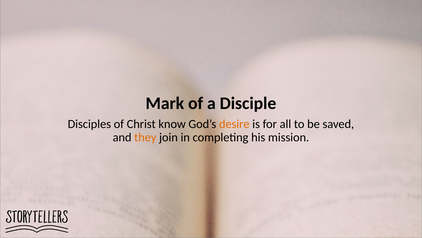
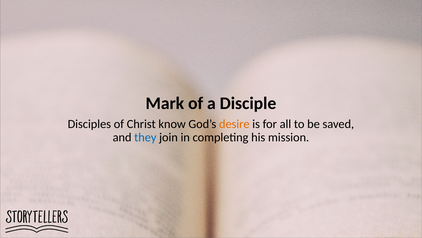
they colour: orange -> blue
